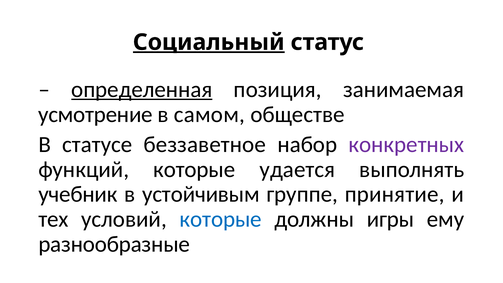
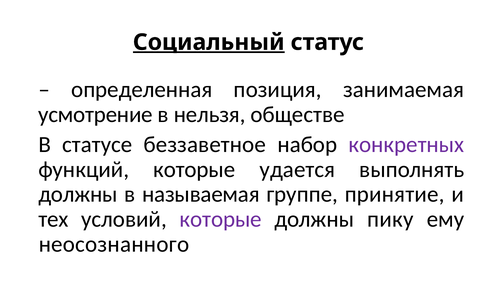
определенная underline: present -> none
самом: самом -> нельзя
учебник at (78, 194): учебник -> должны
устойчивым: устойчивым -> называемая
которые at (221, 219) colour: blue -> purple
игры: игры -> пику
разнообразные: разнообразные -> неосознанного
